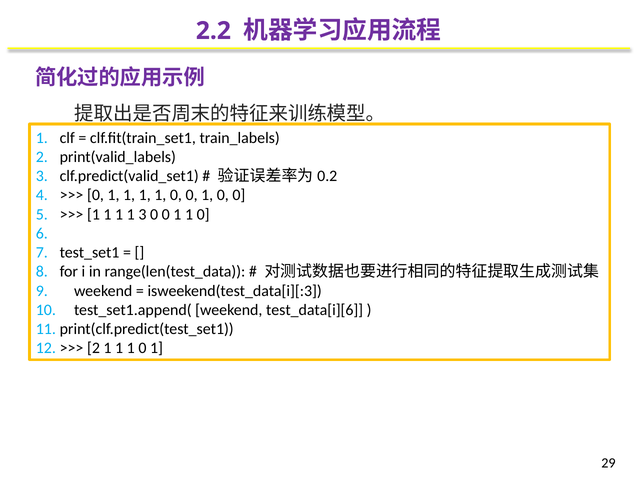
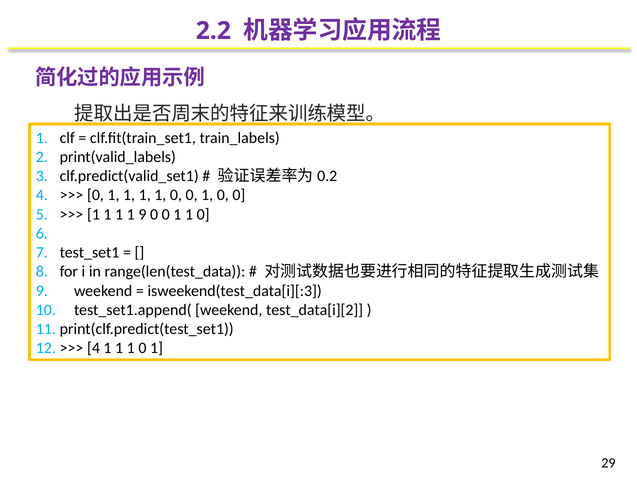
1 3: 3 -> 9
test_data[i][6: test_data[i][6 -> test_data[i][2
2 at (93, 348): 2 -> 4
